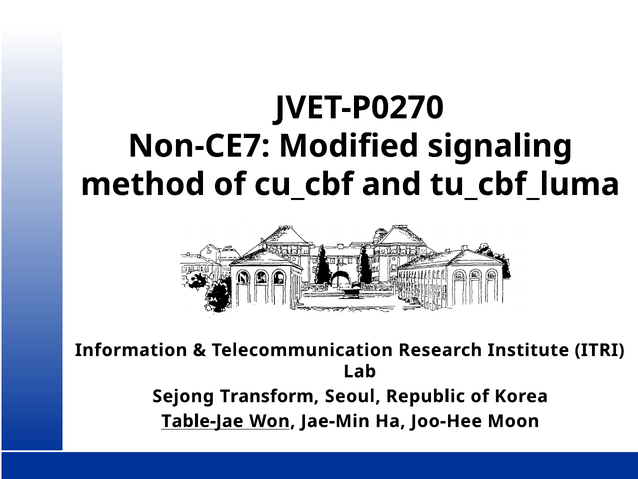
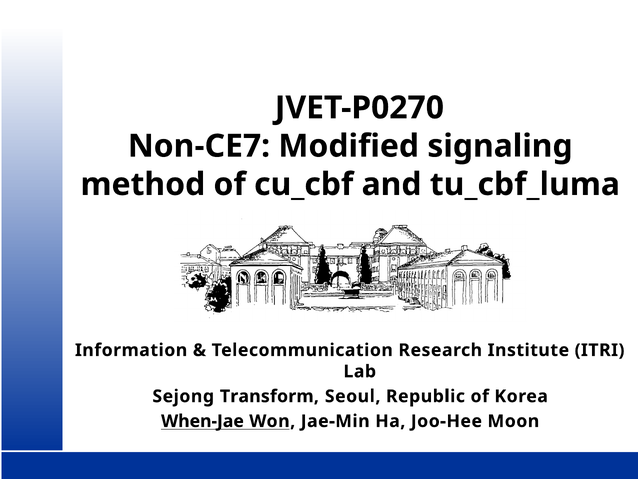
Table-Jae: Table-Jae -> When-Jae
